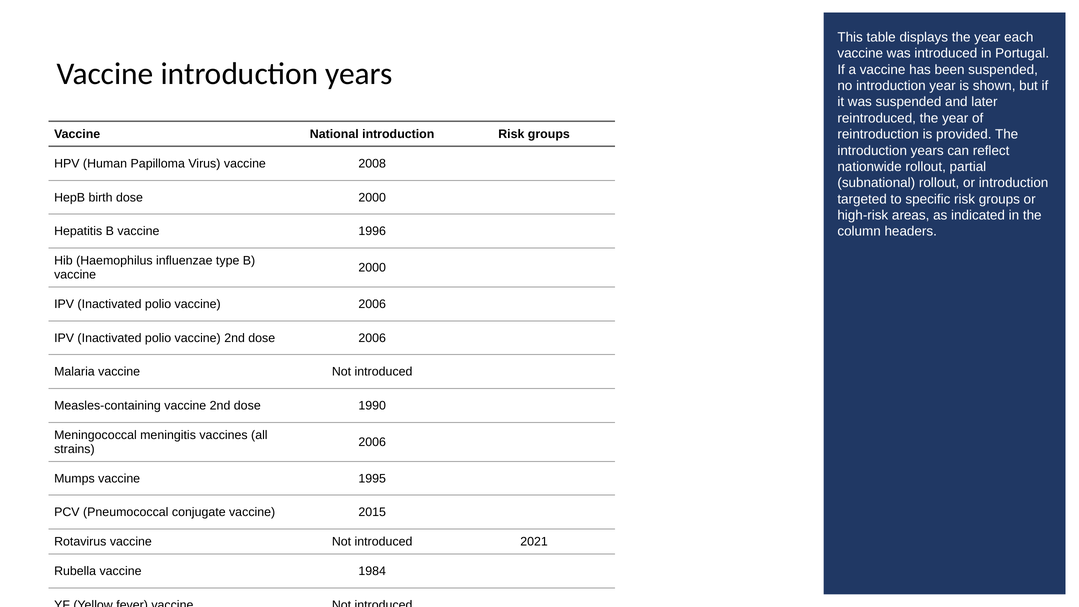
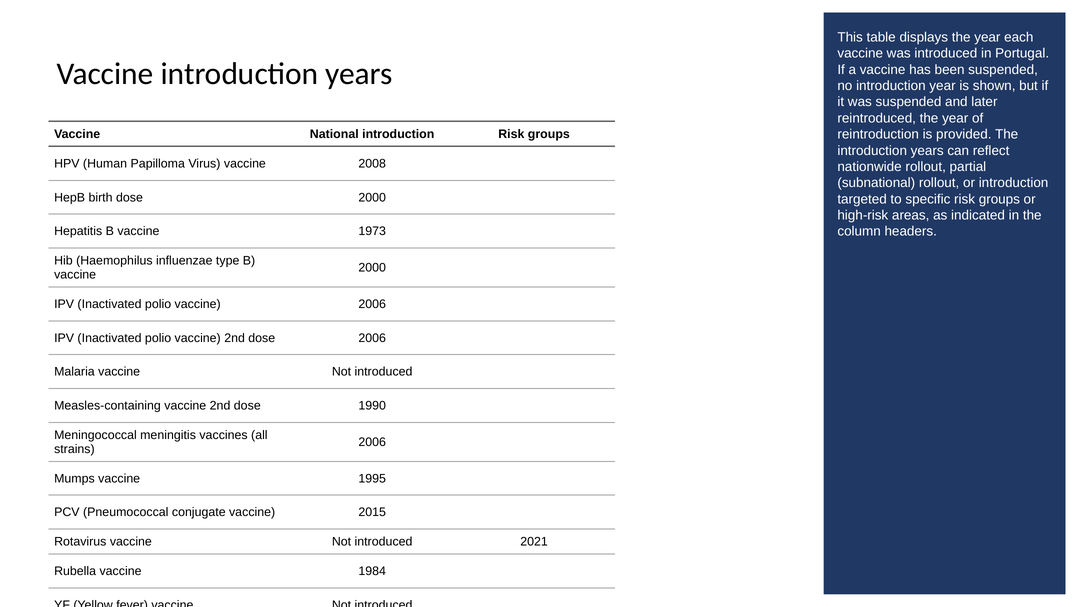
1996: 1996 -> 1973
